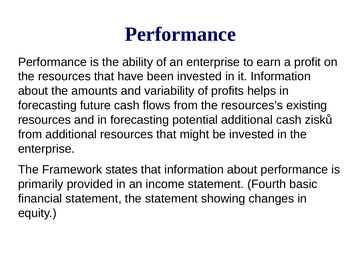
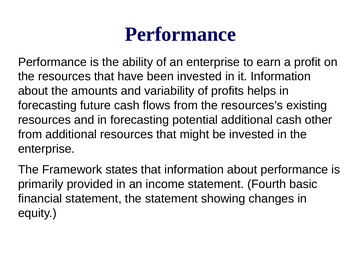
zisků: zisků -> other
